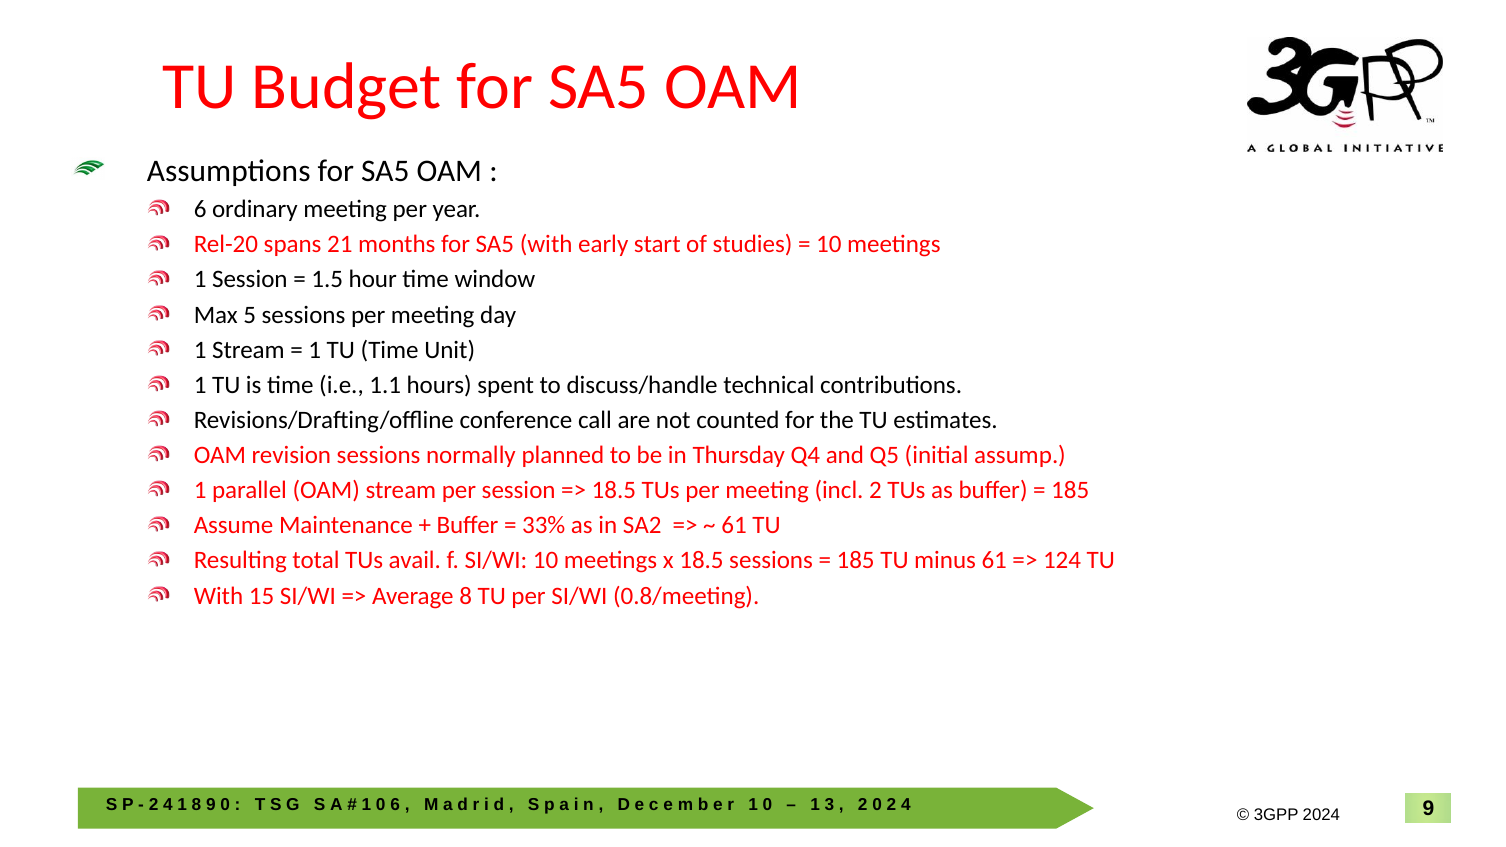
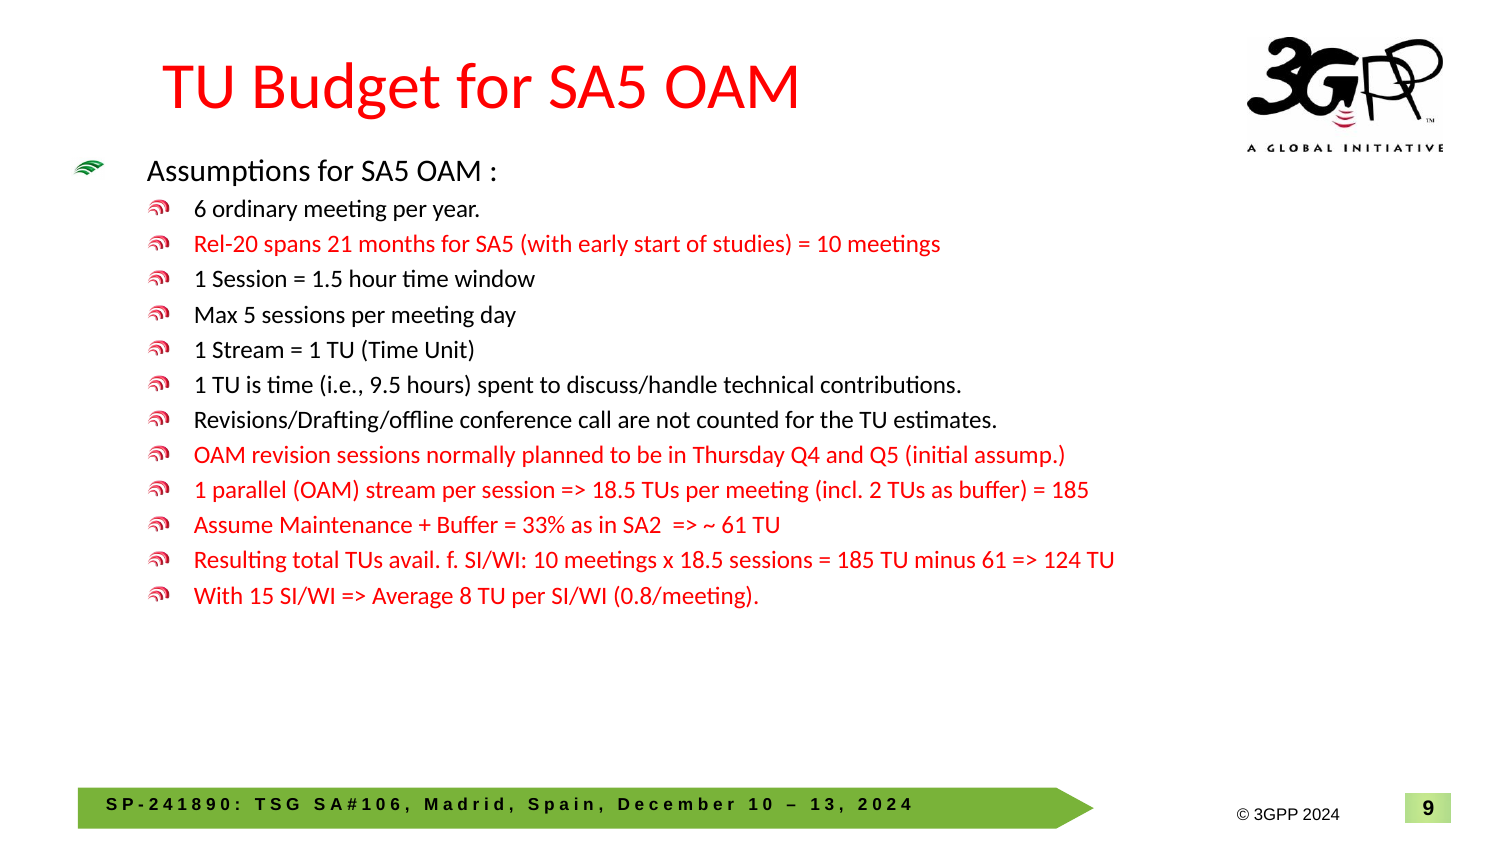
1.1: 1.1 -> 9.5
